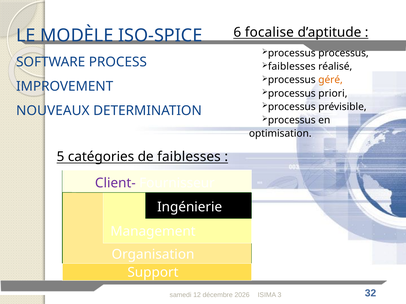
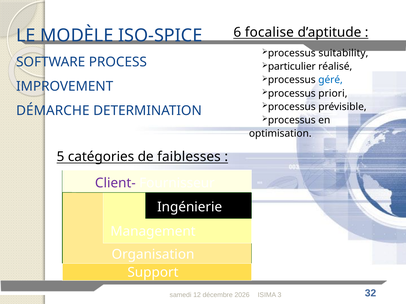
processus processus: processus -> suitability
faiblesses at (292, 67): faiblesses -> particulier
géré colour: orange -> blue
NOUVEAUX: NOUVEAUX -> DÉMARCHE
